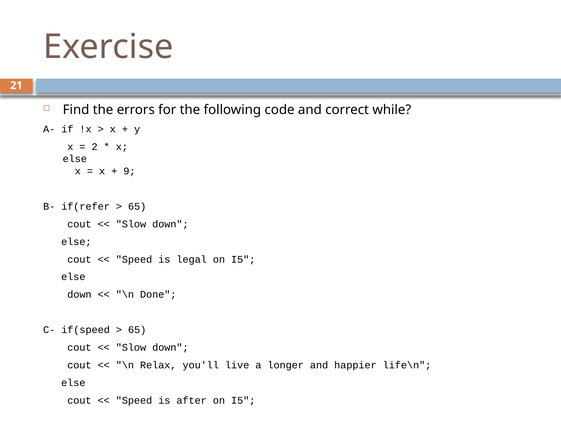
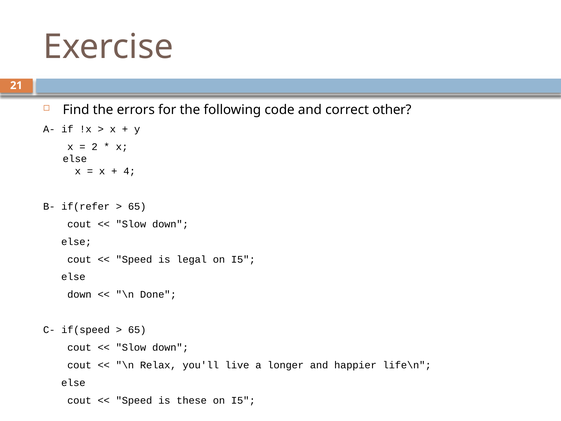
while: while -> other
9: 9 -> 4
after: after -> these
